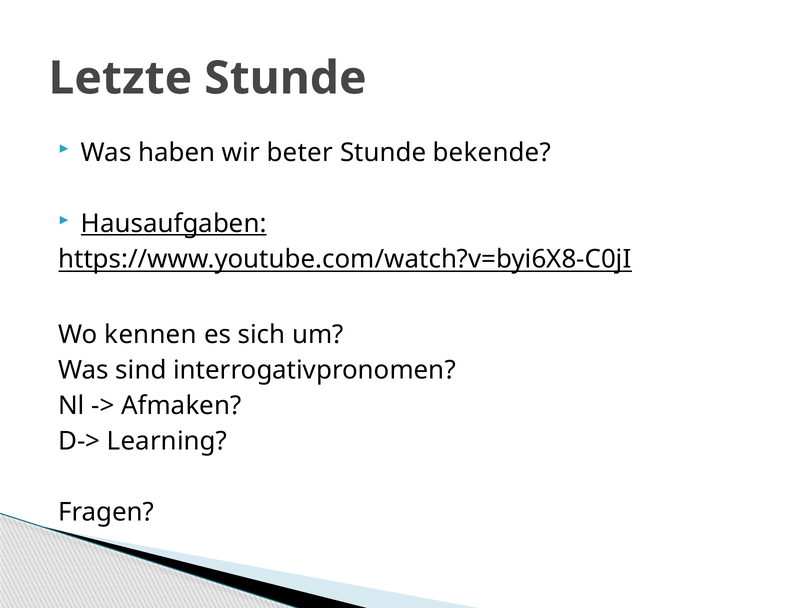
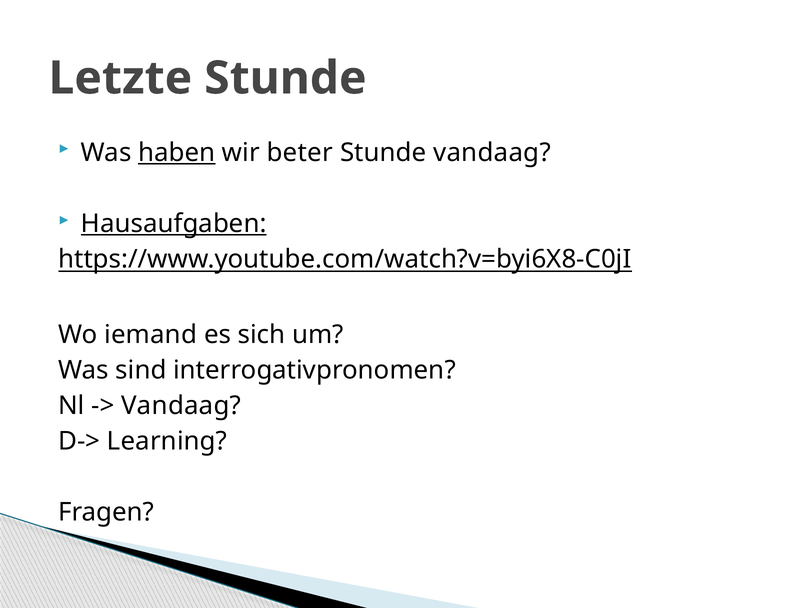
haben underline: none -> present
Stunde bekende: bekende -> vandaag
kennen: kennen -> iemand
Afmaken at (181, 406): Afmaken -> Vandaag
